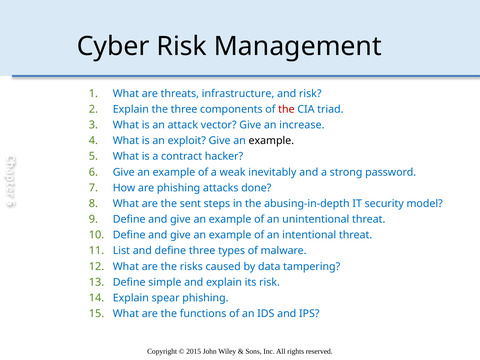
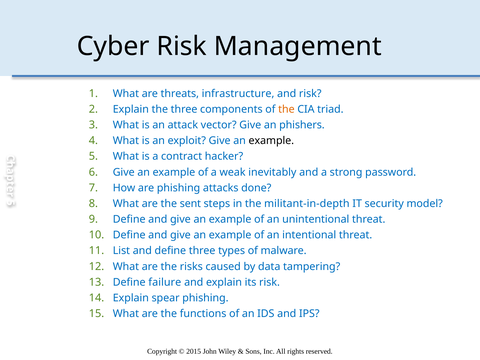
the at (286, 109) colour: red -> orange
increase: increase -> phishers
abusing-in-depth: abusing-in-depth -> militant-in-depth
simple: simple -> failure
